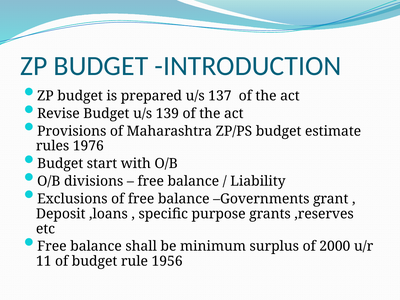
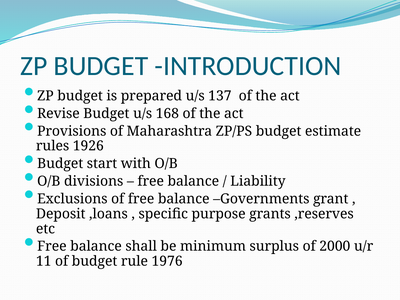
139: 139 -> 168
1976: 1976 -> 1926
1956: 1956 -> 1976
